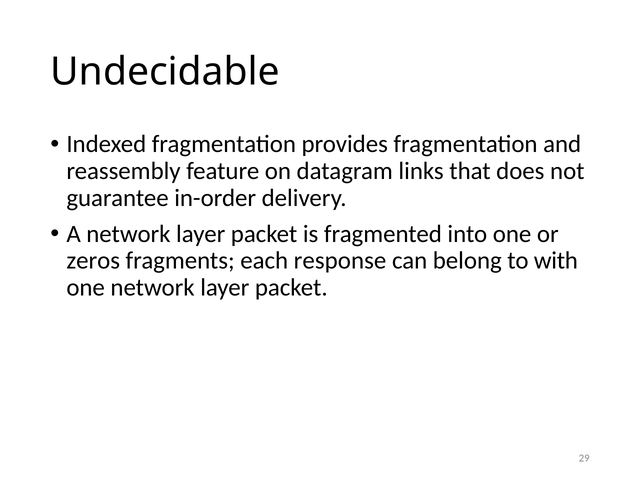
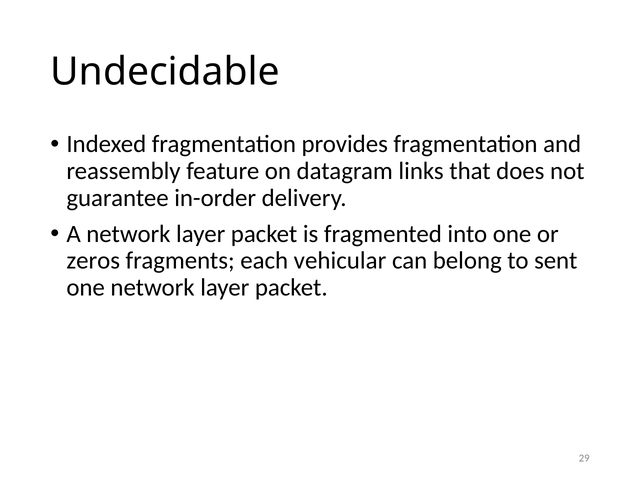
response: response -> vehicular
with: with -> sent
